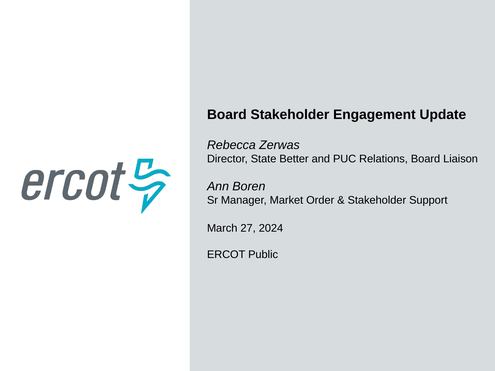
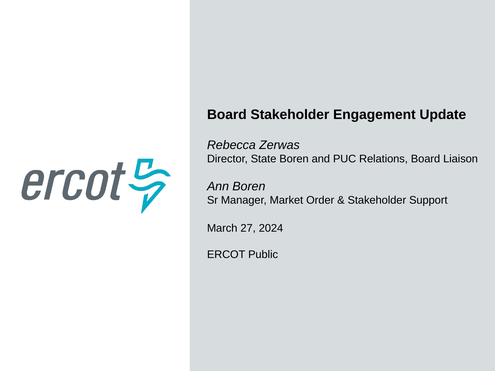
State Better: Better -> Boren
